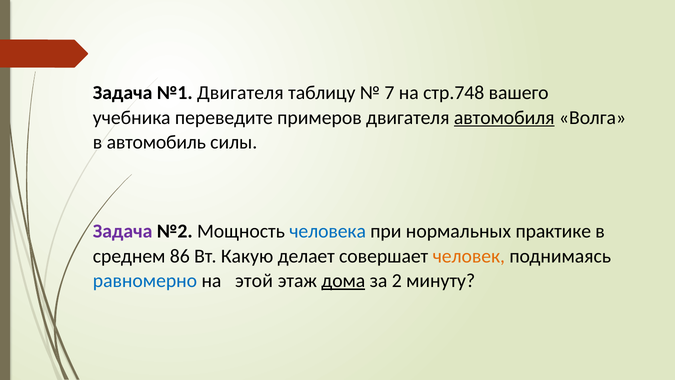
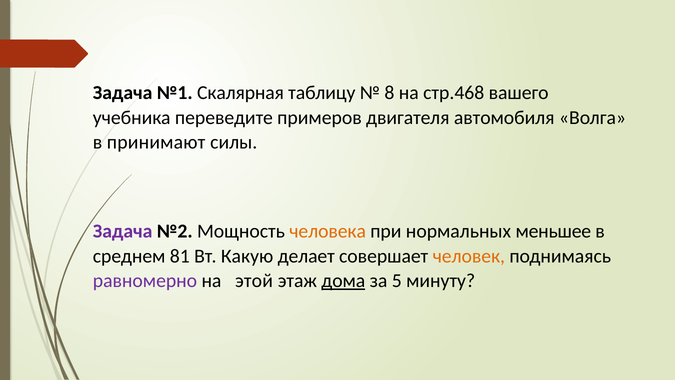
№1 Двигателя: Двигателя -> Скалярная
7: 7 -> 8
стр.748: стр.748 -> стр.468
автомобиля underline: present -> none
автомобиль: автомобиль -> принимают
человека colour: blue -> orange
практике: практике -> меньшее
86: 86 -> 81
равномерно colour: blue -> purple
2: 2 -> 5
